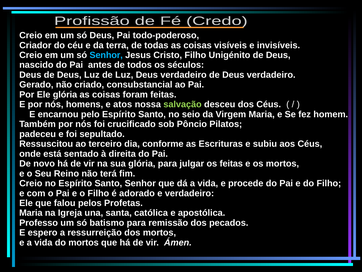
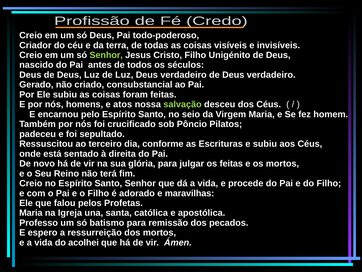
Senhor at (106, 55) colour: light blue -> light green
Ele glória: glória -> subiu
e verdadeiro: verdadeiro -> maravilhas
do mortos: mortos -> acolhei
